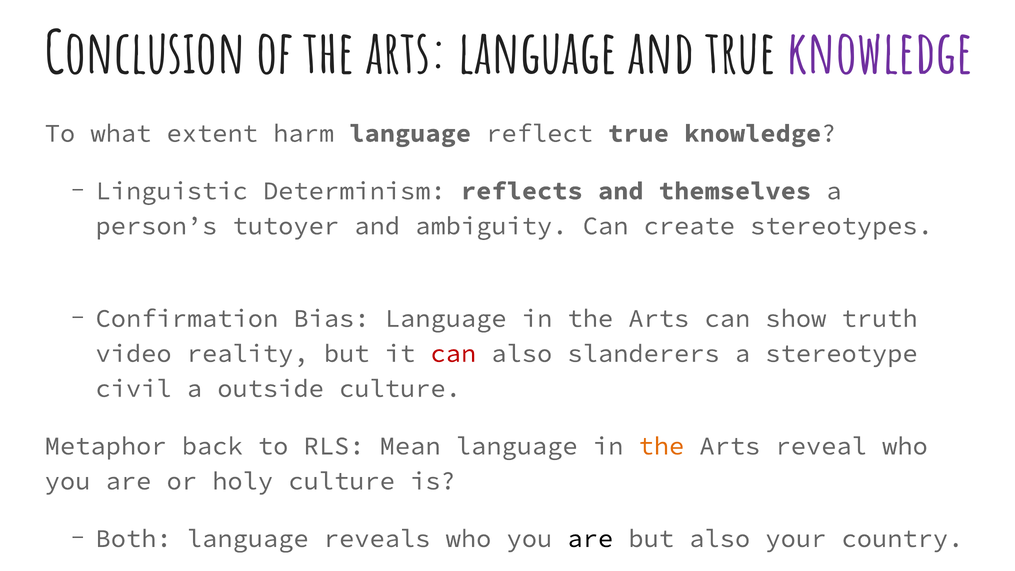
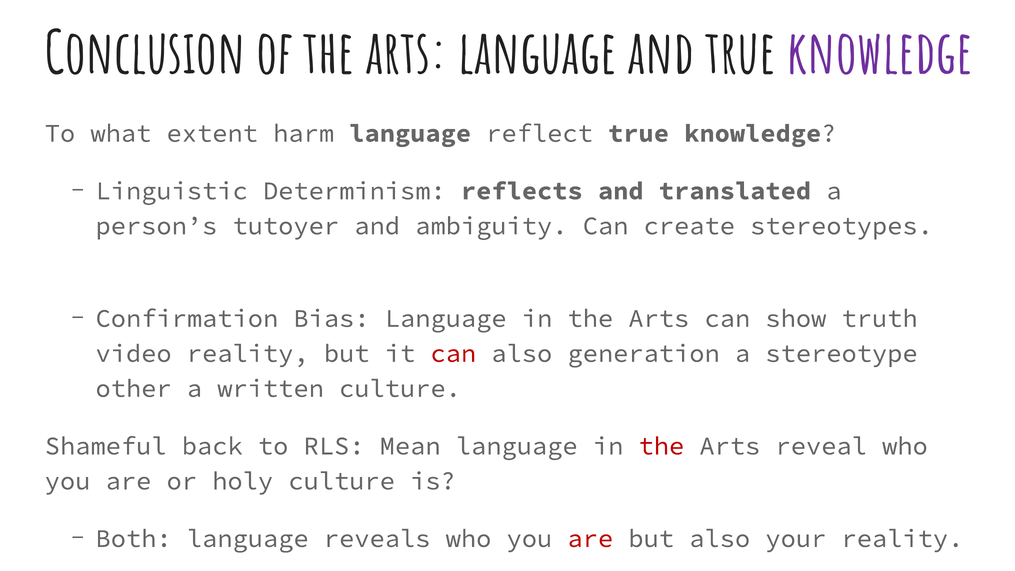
themselves: themselves -> translated
slanderers: slanderers -> generation
civil: civil -> other
outside: outside -> written
Metaphor: Metaphor -> Shameful
the at (661, 446) colour: orange -> red
are at (590, 539) colour: black -> red
your country: country -> reality
